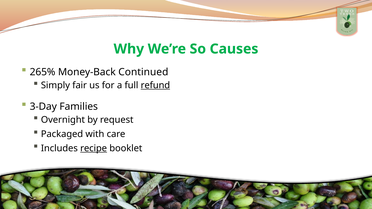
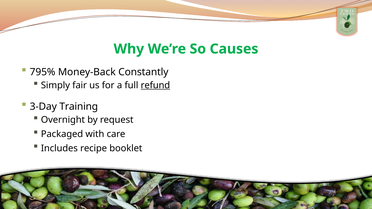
265%: 265% -> 795%
Continued: Continued -> Constantly
Families: Families -> Training
recipe underline: present -> none
